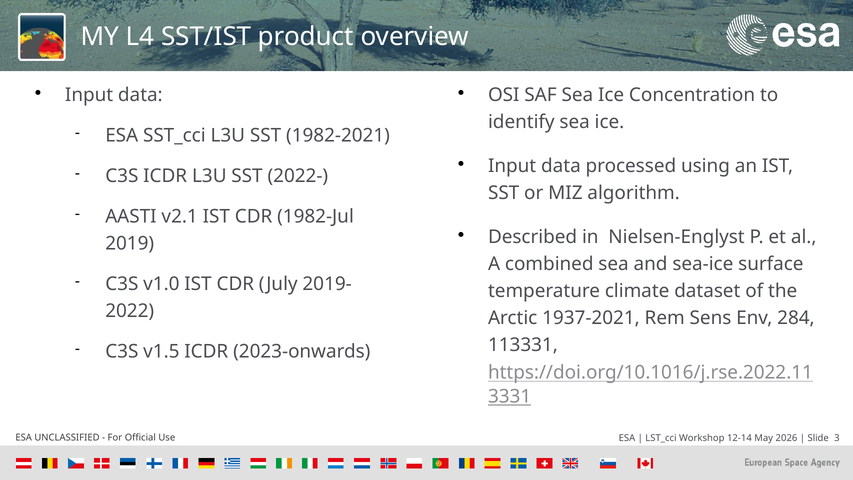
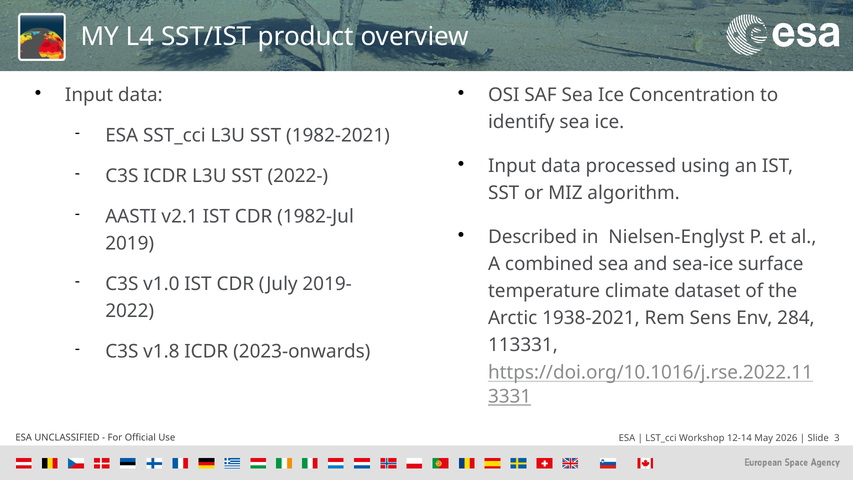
1937-2021: 1937-2021 -> 1938-2021
v1.5: v1.5 -> v1.8
